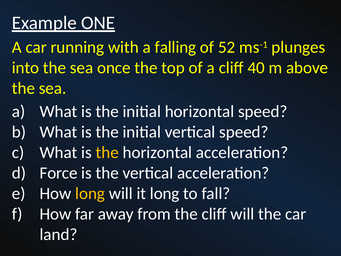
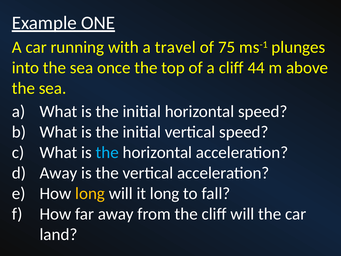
falling: falling -> travel
52: 52 -> 75
40: 40 -> 44
the at (107, 152) colour: yellow -> light blue
Force at (59, 173): Force -> Away
